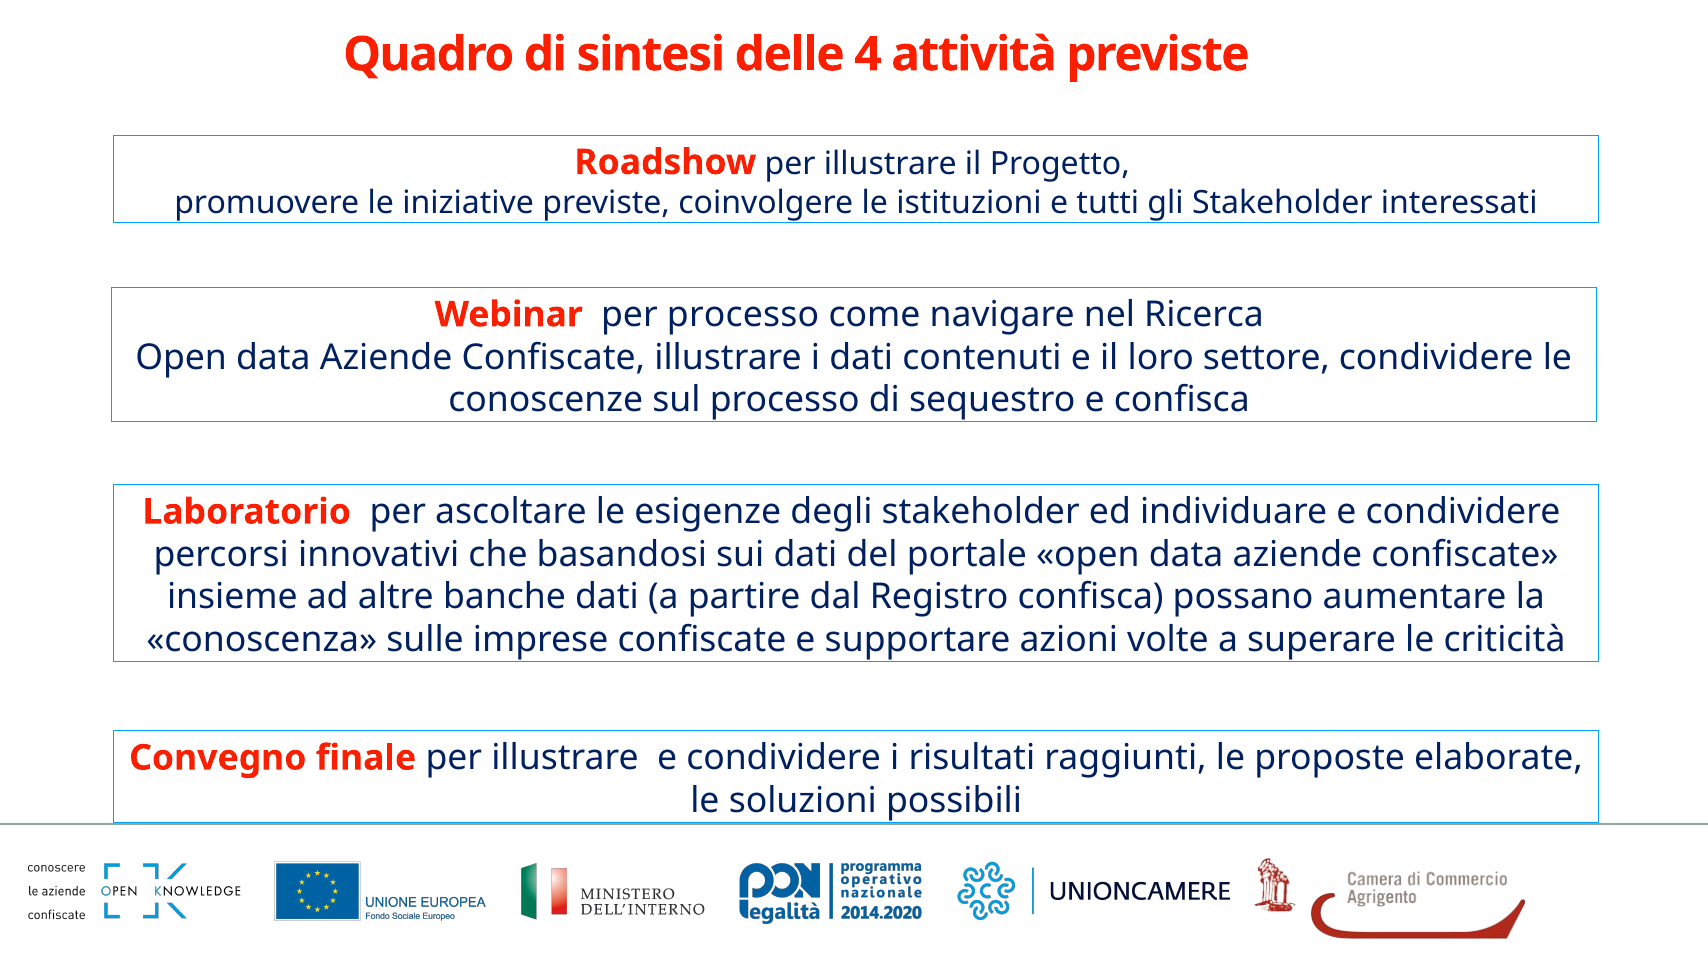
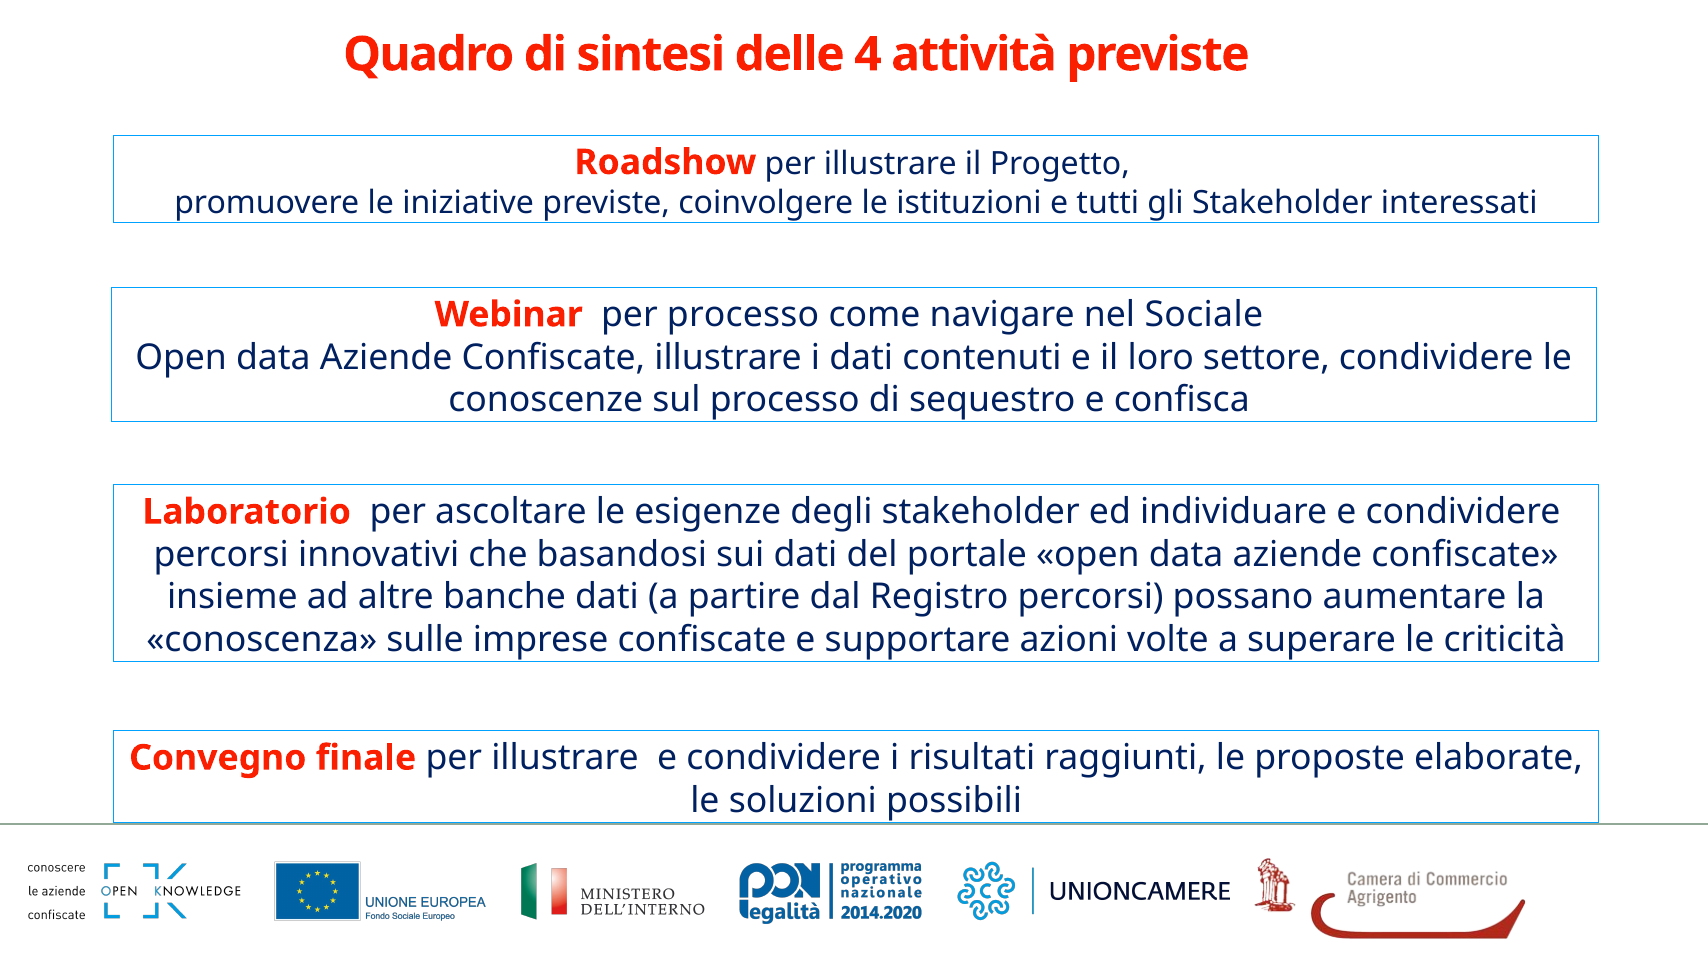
Ricerca: Ricerca -> Sociale
Registro confisca: confisca -> percorsi
